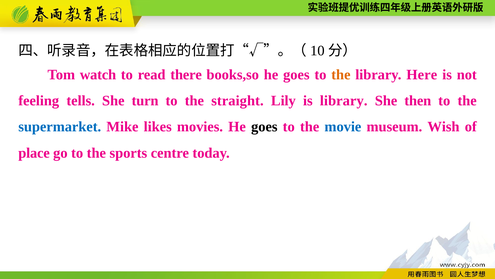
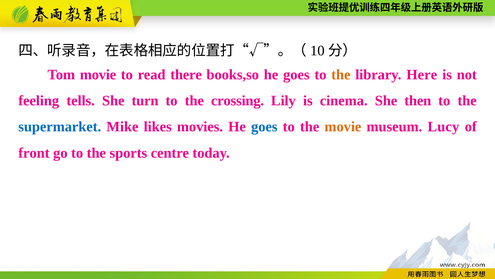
Tom watch: watch -> movie
straight: straight -> crossing
is library: library -> cinema
goes at (264, 127) colour: black -> blue
movie at (343, 127) colour: blue -> orange
Wish: Wish -> Lucy
place: place -> front
